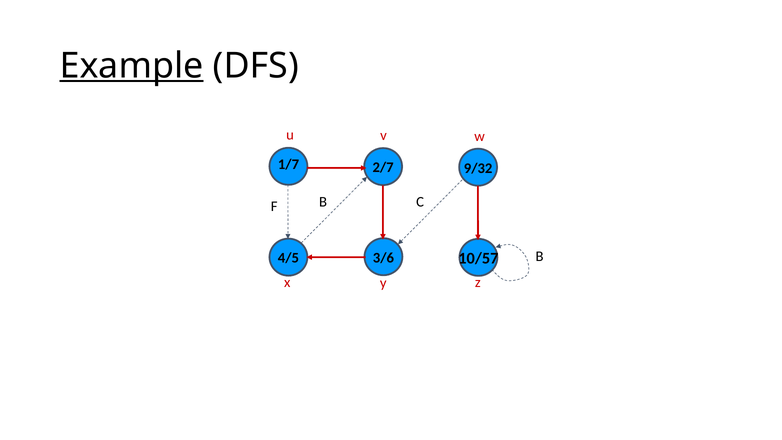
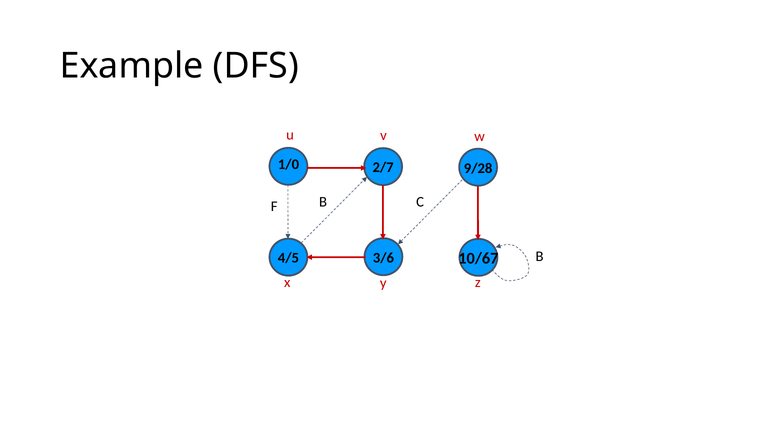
Example underline: present -> none
1/7: 1/7 -> 1/0
9/32: 9/32 -> 9/28
10/57: 10/57 -> 10/67
